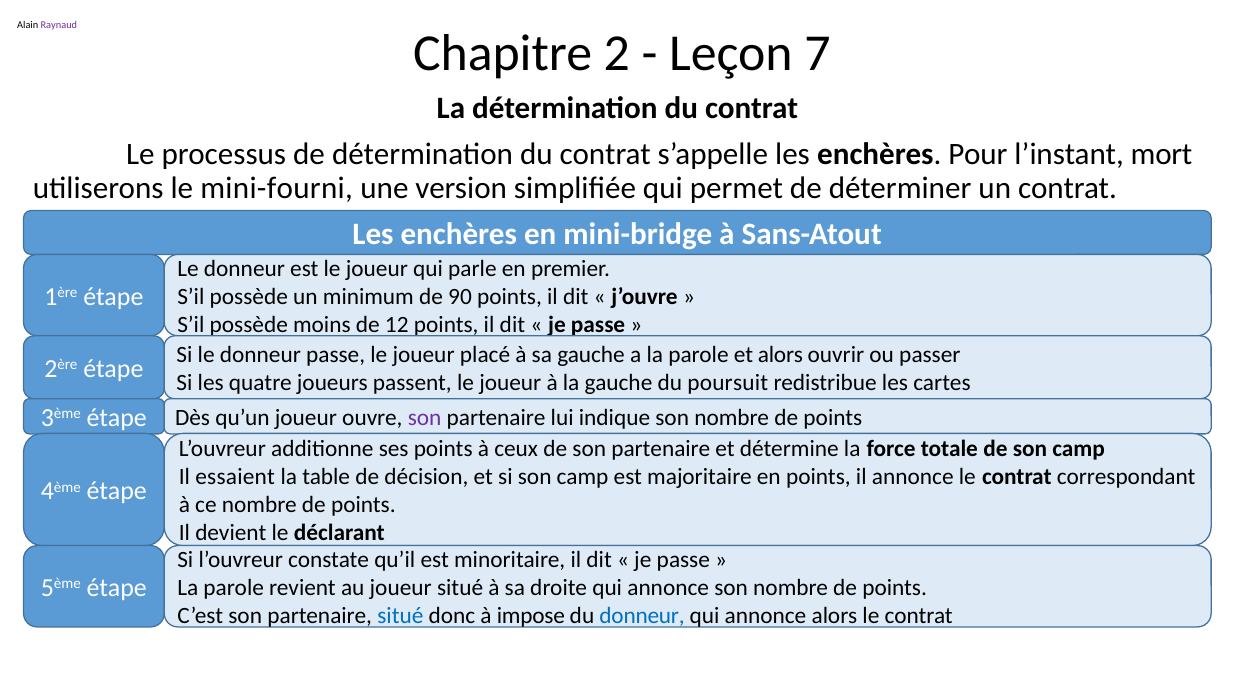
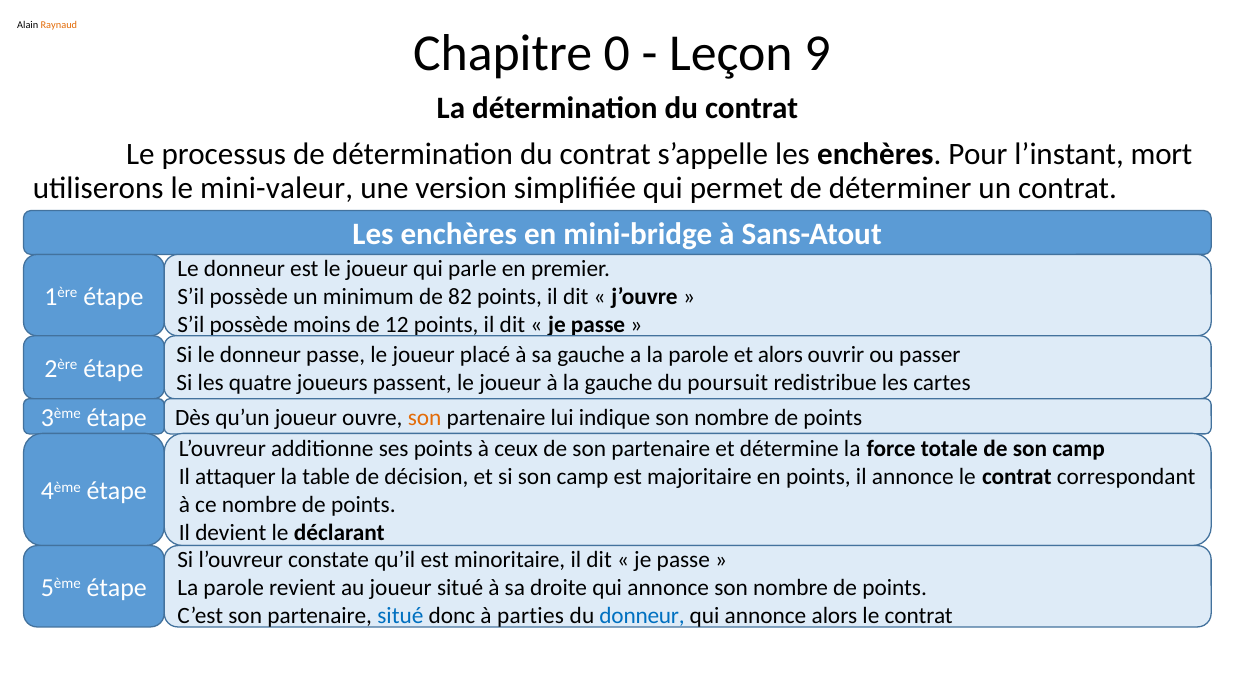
Raynaud colour: purple -> orange
2: 2 -> 0
7: 7 -> 9
mini-fourni: mini-fourni -> mini-valeur
90: 90 -> 82
son at (425, 418) colour: purple -> orange
essaient: essaient -> attaquer
impose: impose -> parties
